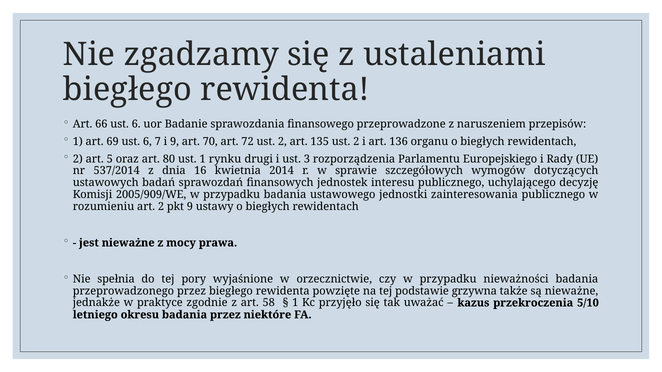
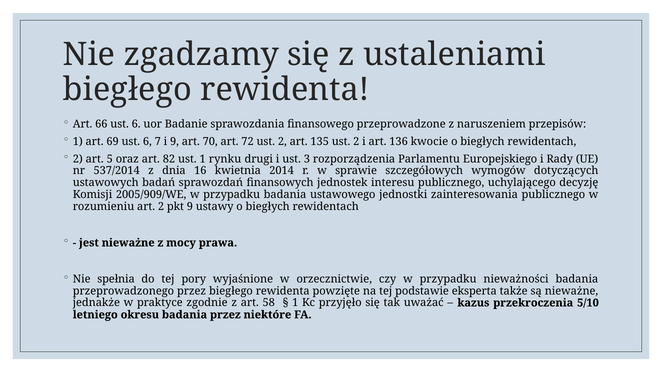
organu: organu -> kwocie
80: 80 -> 82
grzywna: grzywna -> eksperta
